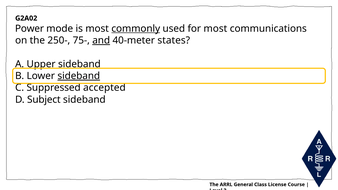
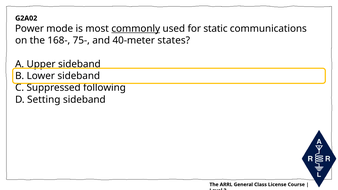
for most: most -> static
250-: 250- -> 168-
and underline: present -> none
sideband at (79, 76) underline: present -> none
accepted: accepted -> following
Subject: Subject -> Setting
